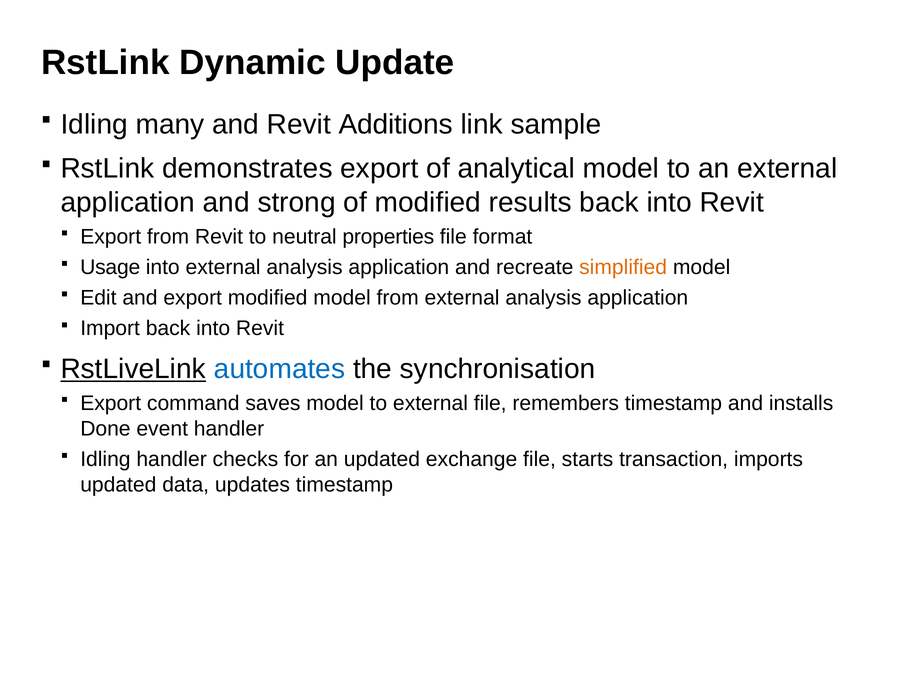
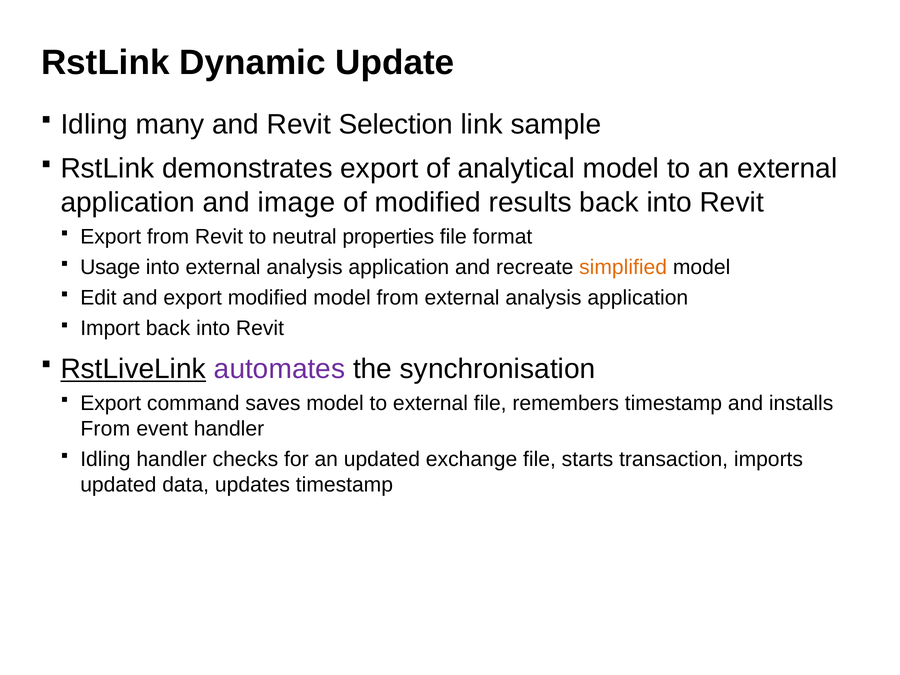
Additions: Additions -> Selection
strong: strong -> image
automates colour: blue -> purple
Done at (105, 429): Done -> From
